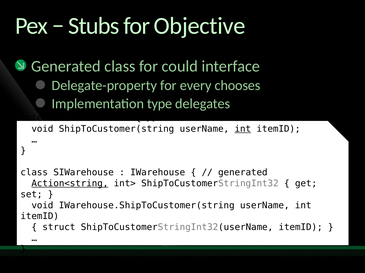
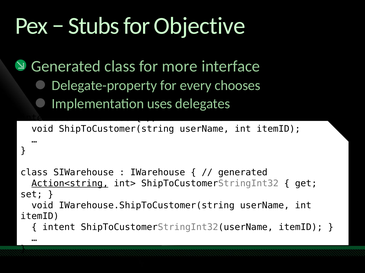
could: could -> more
type: type -> uses
int at (243, 129) underline: present -> none
struct: struct -> intent
